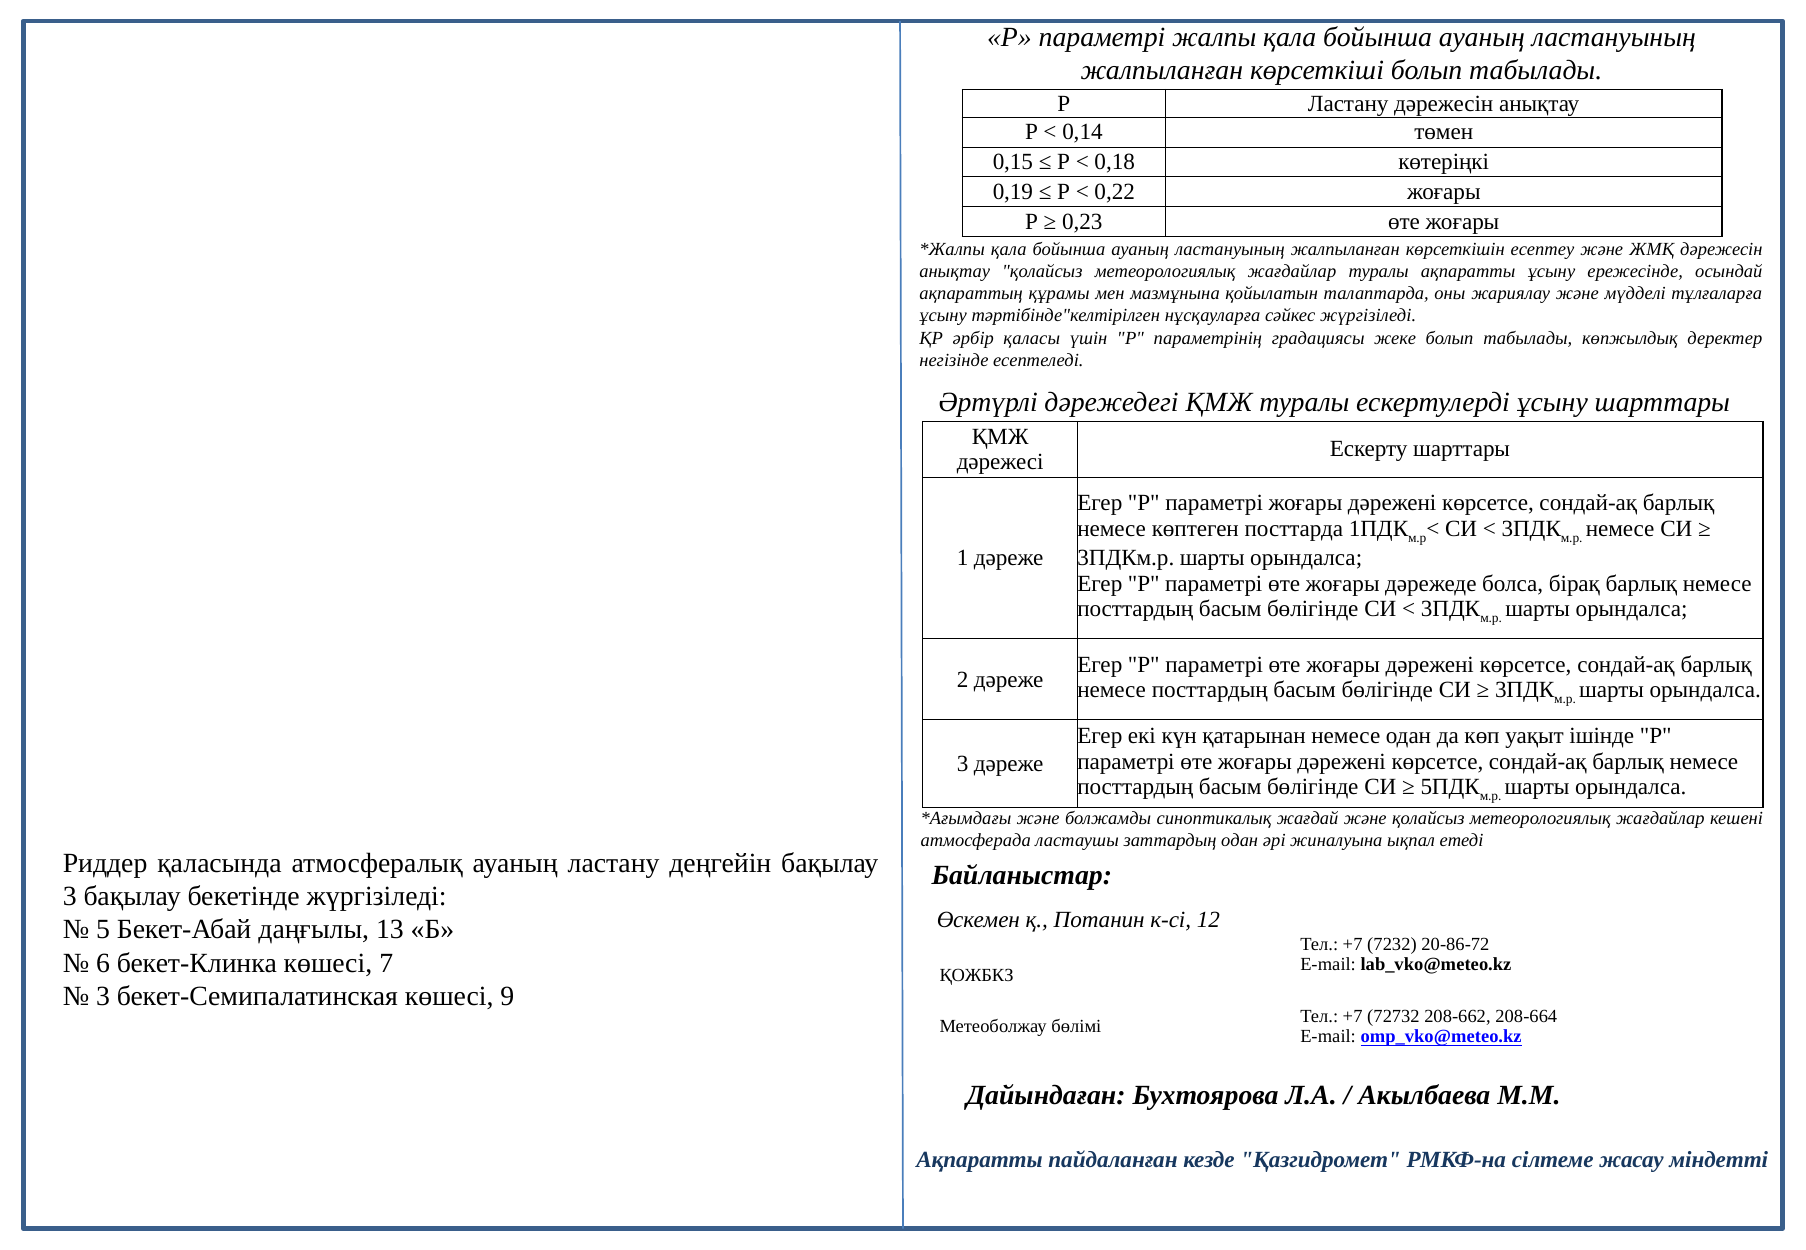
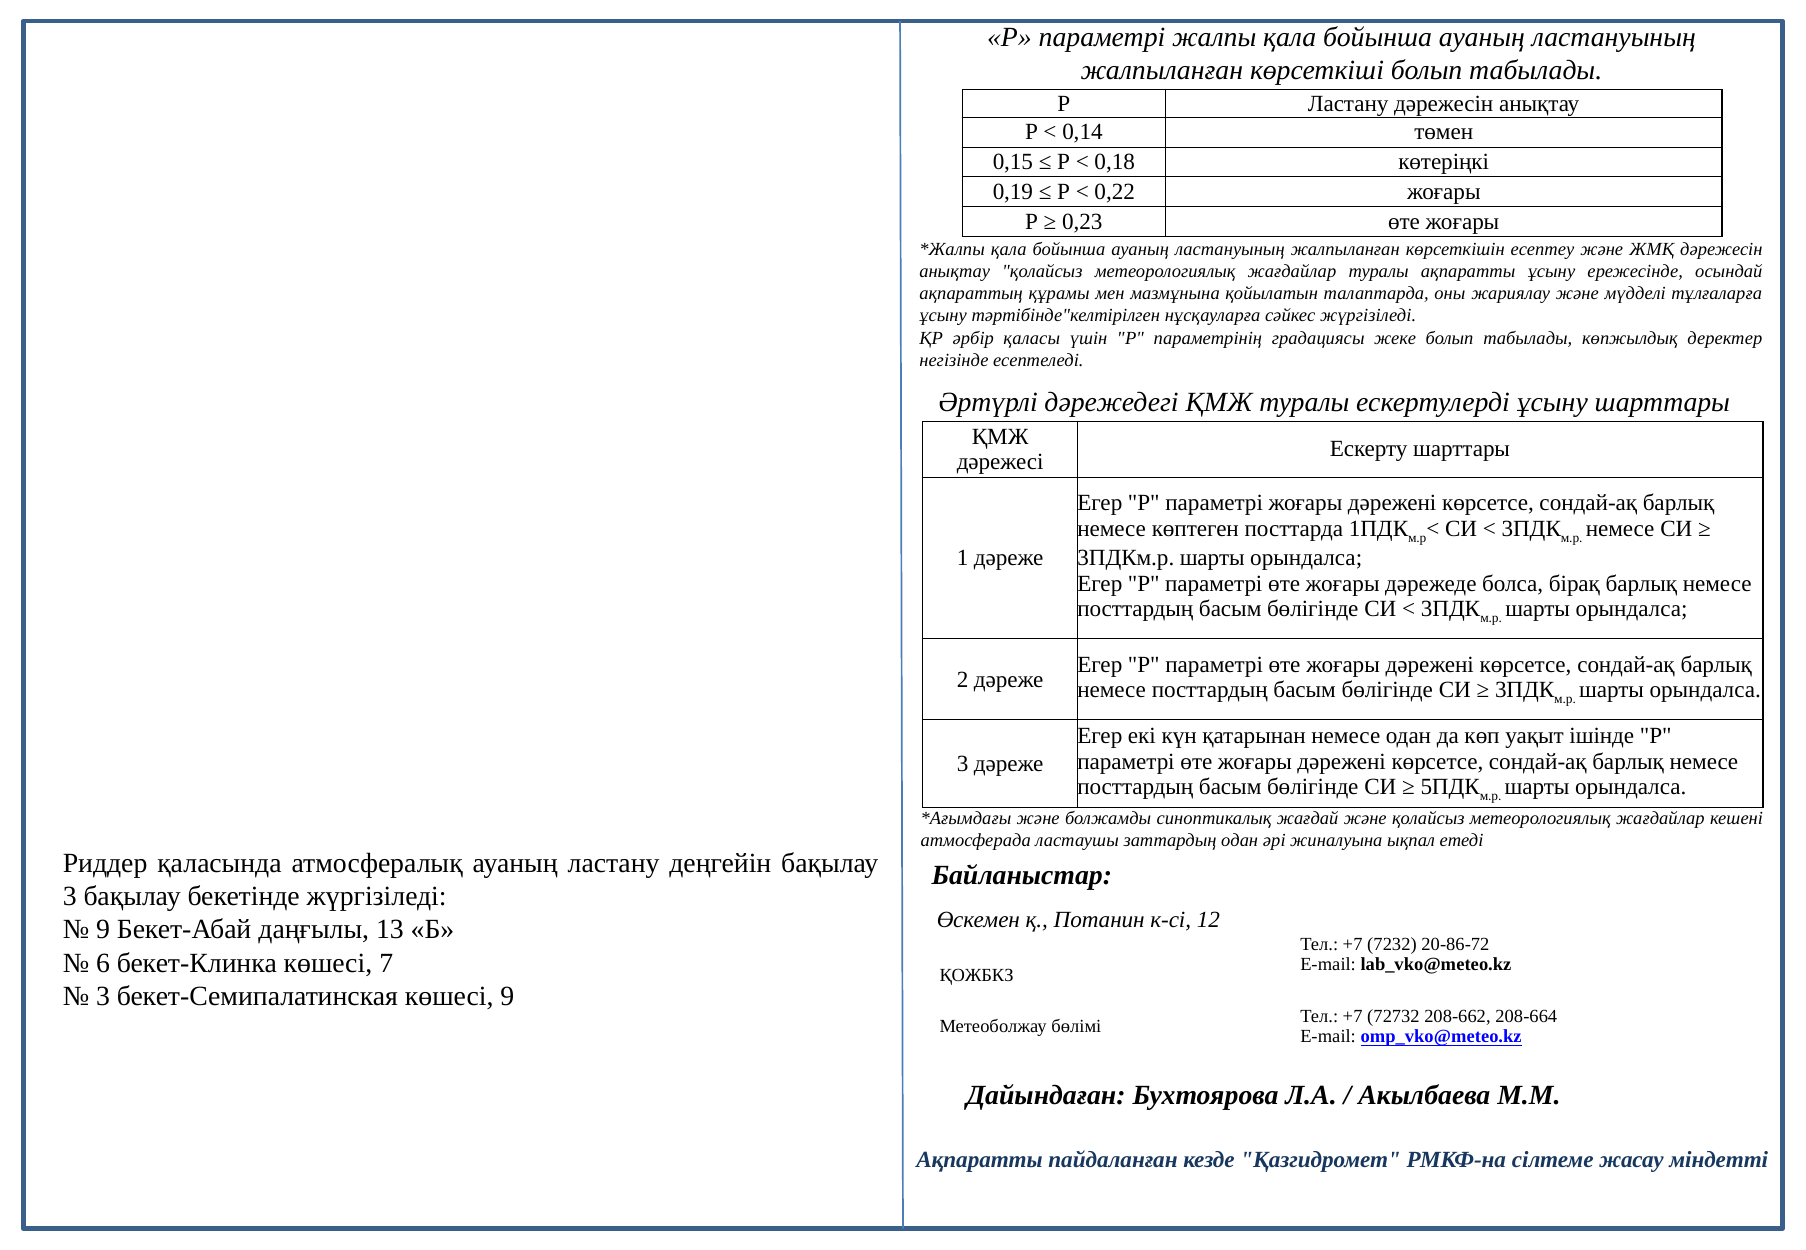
5 at (103, 930): 5 -> 9
